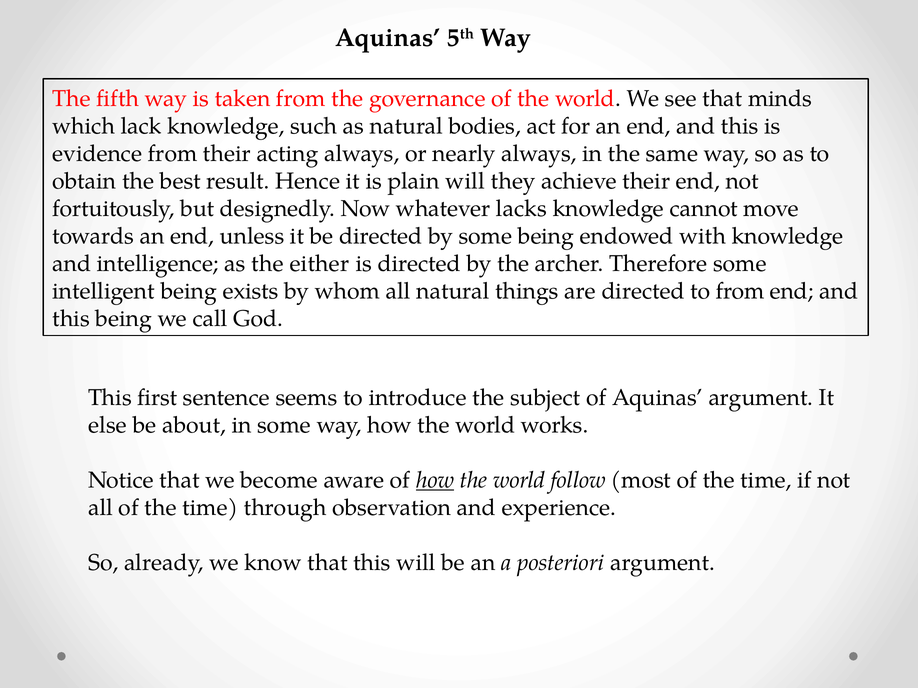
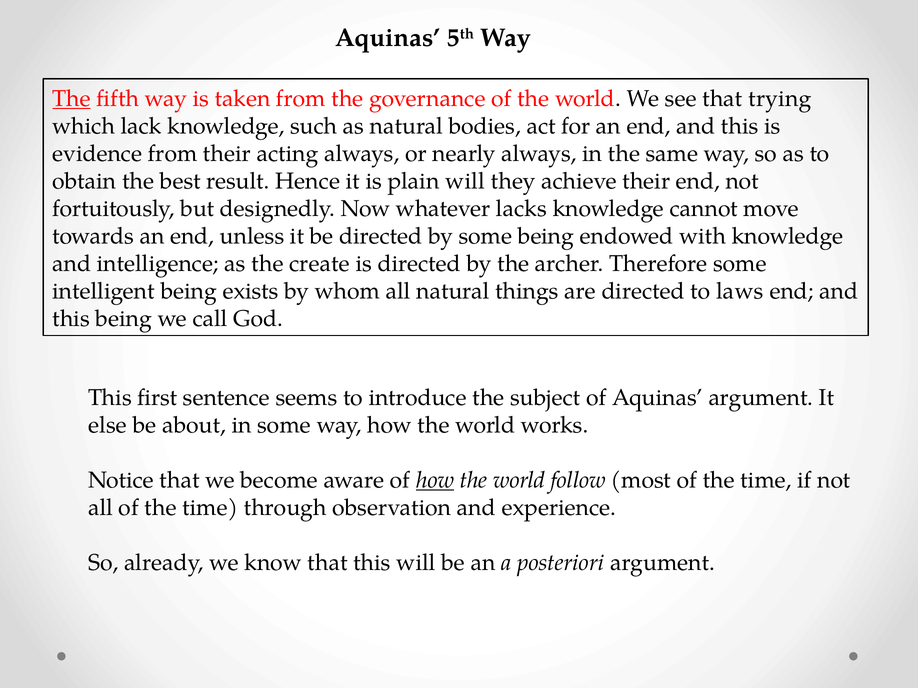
The at (72, 99) underline: none -> present
minds: minds -> trying
either: either -> create
to from: from -> laws
